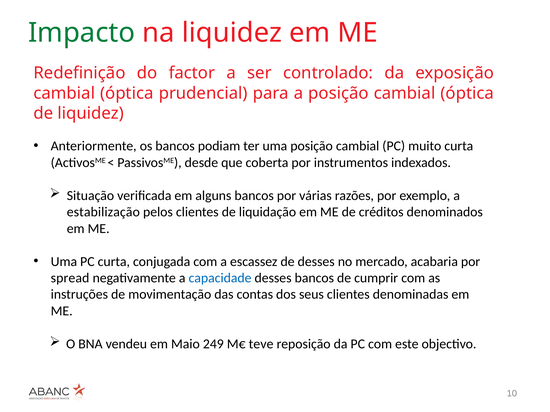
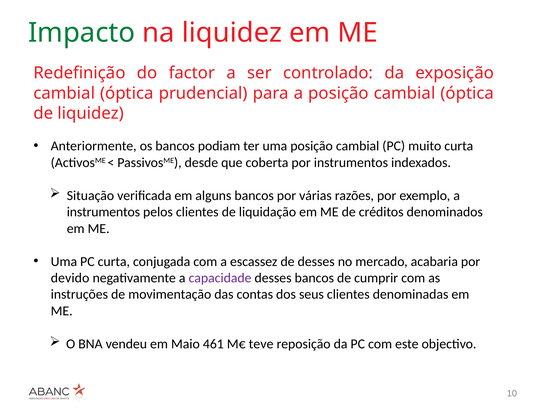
estabilização at (103, 212): estabilização -> instrumentos
spread: spread -> devido
capacidade colour: blue -> purple
249: 249 -> 461
